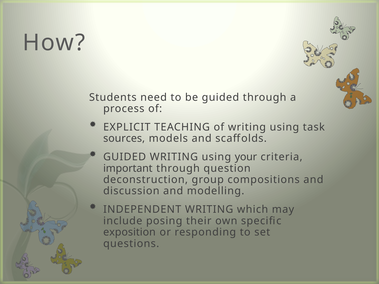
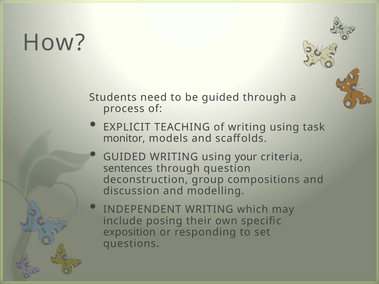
sources: sources -> monitor
important: important -> sentences
